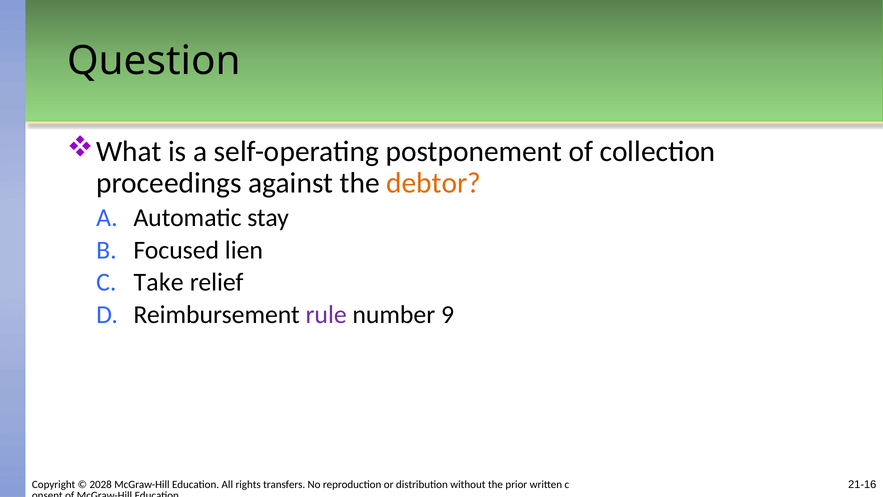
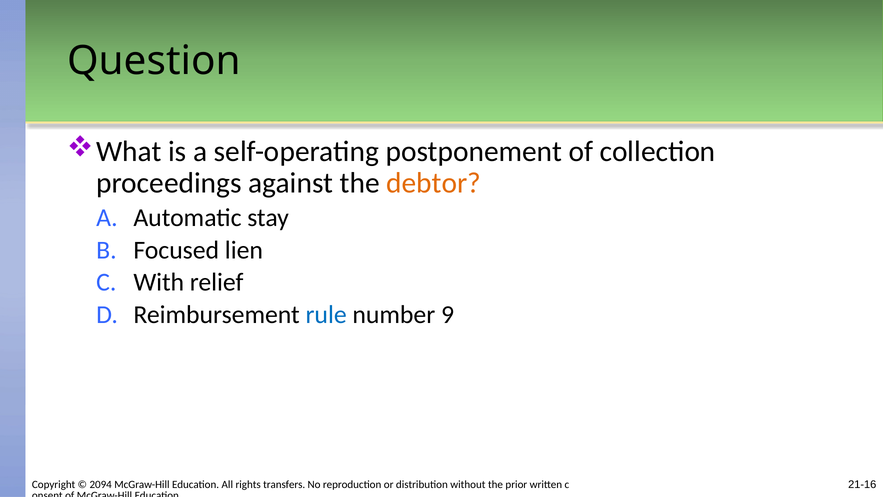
Take: Take -> With
rule colour: purple -> blue
2028: 2028 -> 2094
